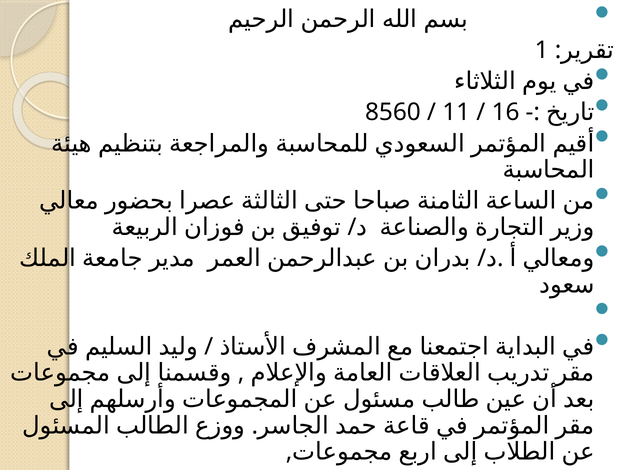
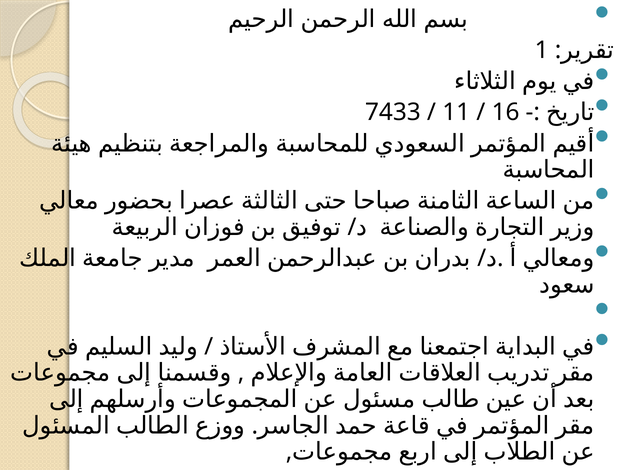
8560: 8560 -> 7433
